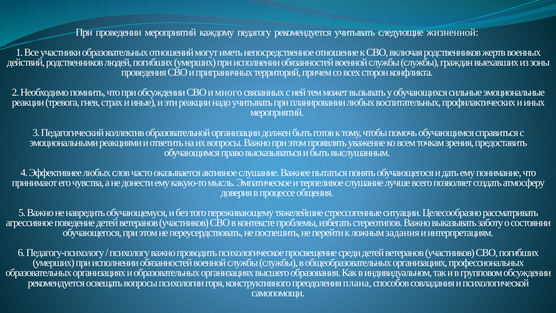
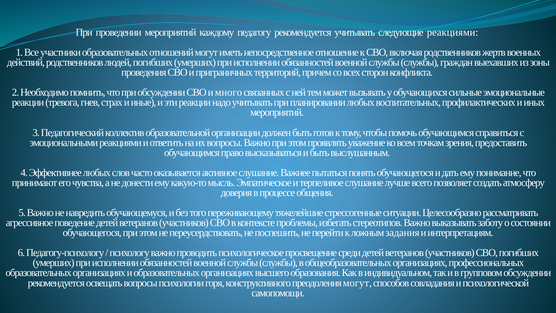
следующие жизненной: жизненной -> реакциями
преодоления плана: плана -> могут
